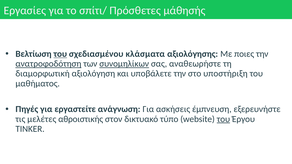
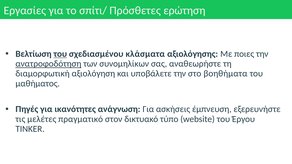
μάθησής: μάθησής -> ερώτηση
συνομηλίκων underline: present -> none
υποστήριξη: υποστήριξη -> βοηθήματα
εργαστείτε: εργαστείτε -> ικανότητες
αθροιστικής: αθροιστικής -> πραγματικό
του at (223, 119) underline: present -> none
